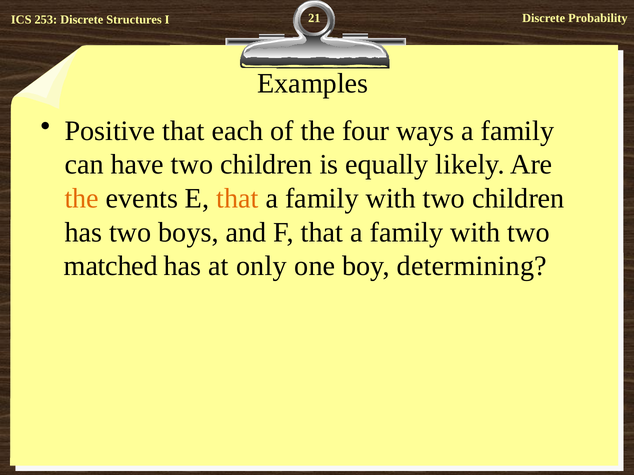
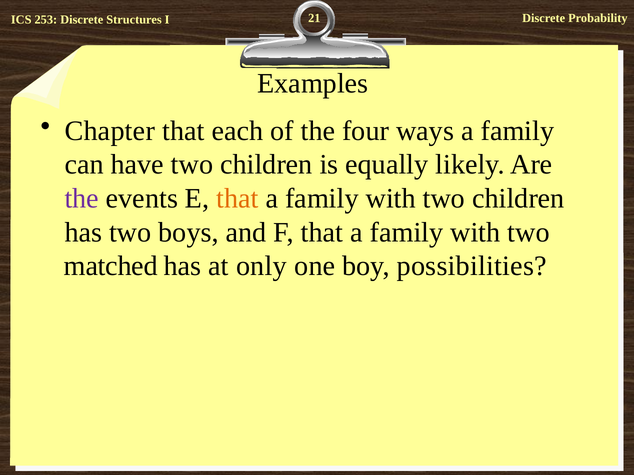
Positive: Positive -> Chapter
the at (82, 199) colour: orange -> purple
determining: determining -> possibilities
